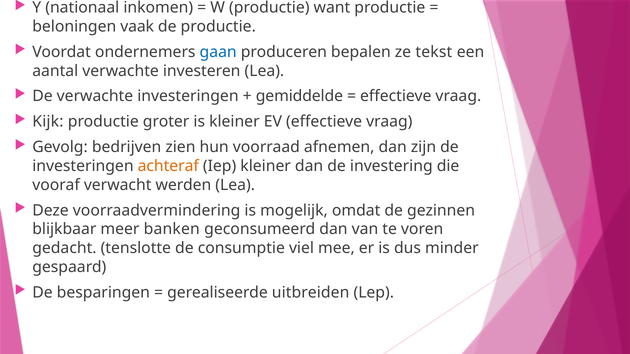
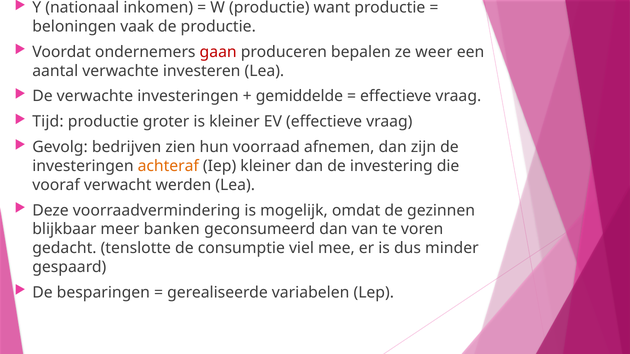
gaan colour: blue -> red
tekst: tekst -> weer
Kijk: Kijk -> Tijd
uitbreiden: uitbreiden -> variabelen
